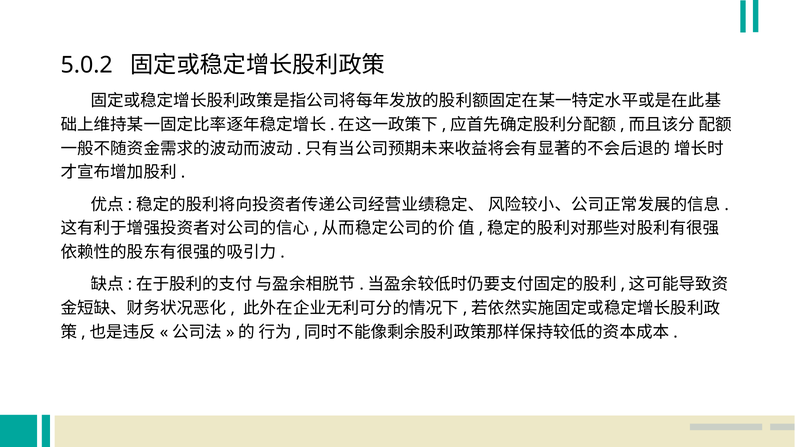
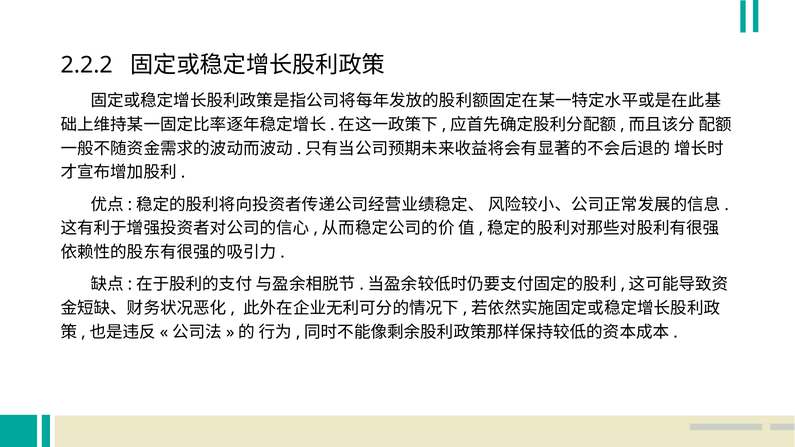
5.0.2: 5.0.2 -> 2.2.2
